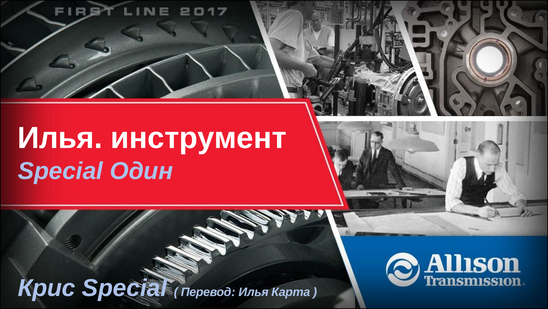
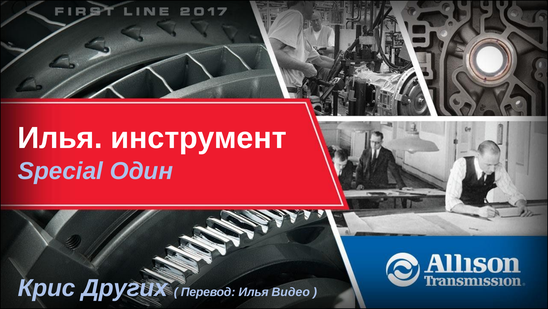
Крис Special: Special -> Других
Карта: Карта -> Видео
